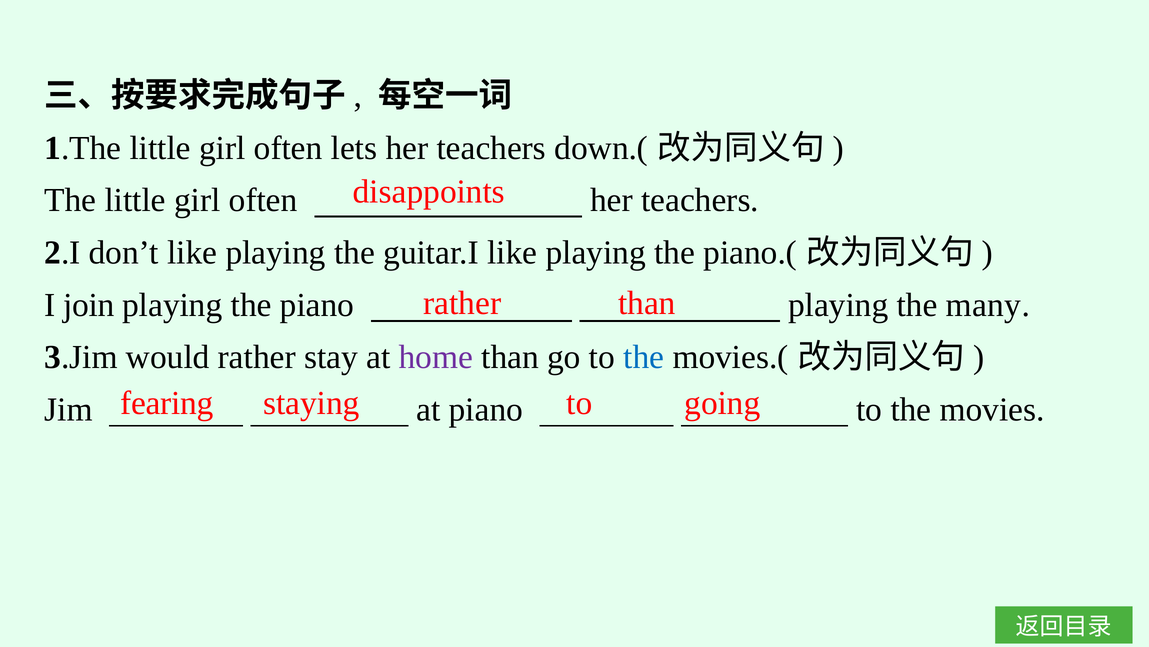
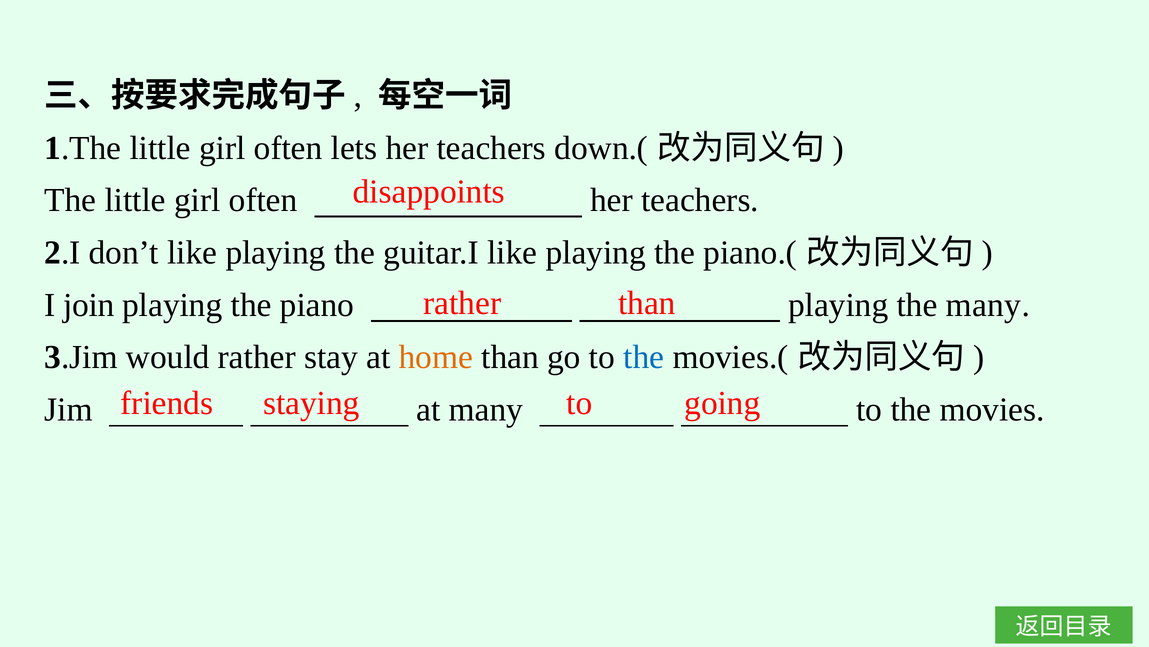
home colour: purple -> orange
fearing: fearing -> friends
at piano: piano -> many
